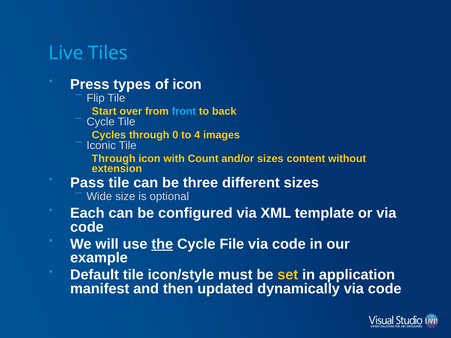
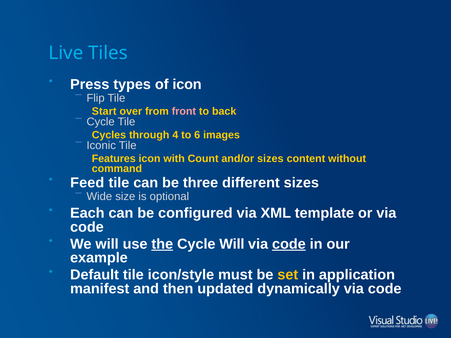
front colour: light blue -> pink
0: 0 -> 4
4: 4 -> 6
Through at (114, 159): Through -> Features
extension: extension -> command
Pass: Pass -> Feed
Cycle File: File -> Will
code at (289, 244) underline: none -> present
